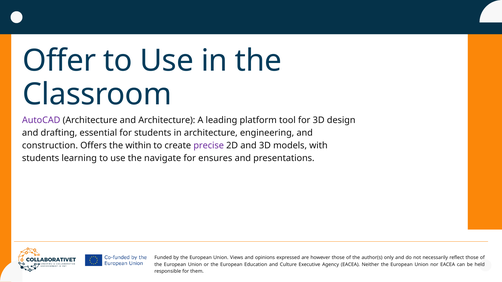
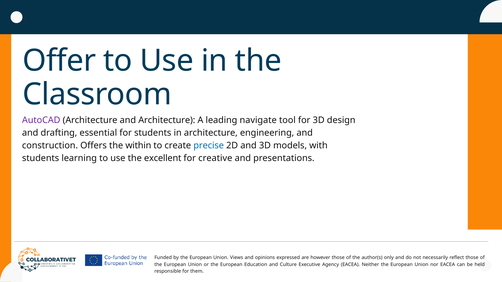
platform: platform -> navigate
precise colour: purple -> blue
navigate: navigate -> excellent
ensures: ensures -> creative
